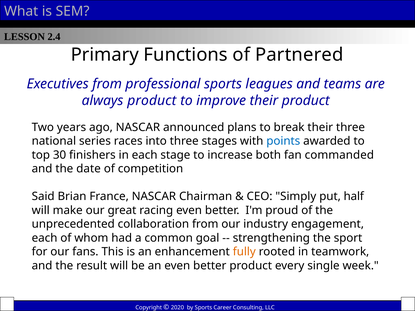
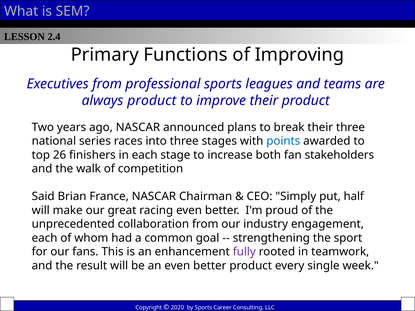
Partnered: Partnered -> Improving
30: 30 -> 26
commanded: commanded -> stakeholders
date: date -> walk
fully colour: orange -> purple
